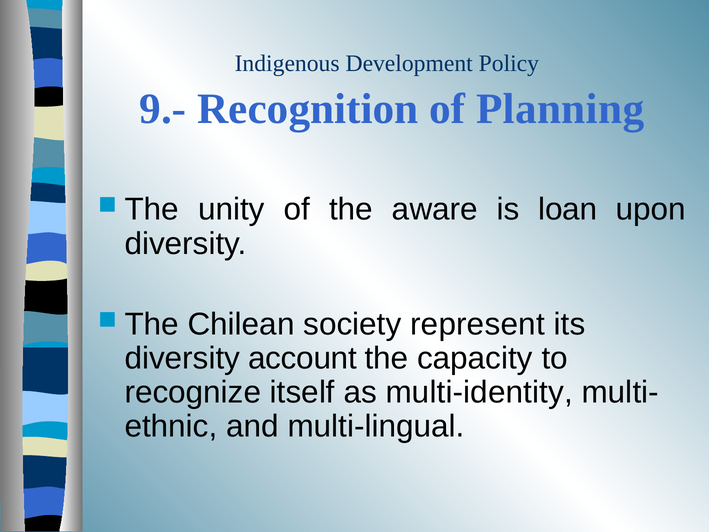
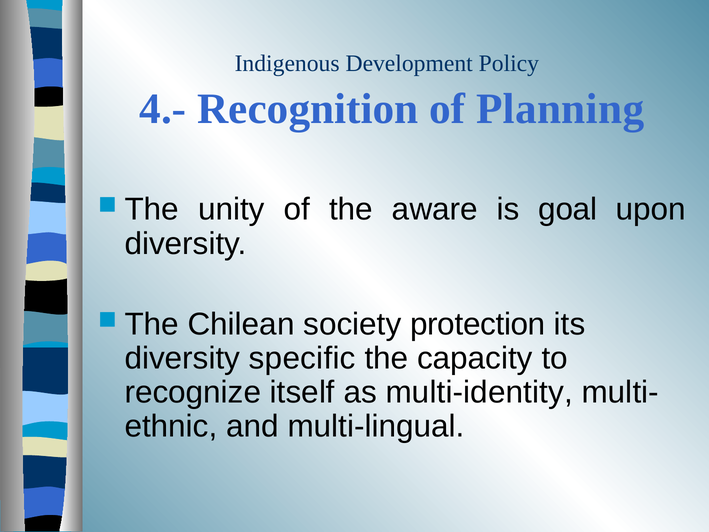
9.-: 9.- -> 4.-
loan: loan -> goal
represent: represent -> protection
account: account -> specific
